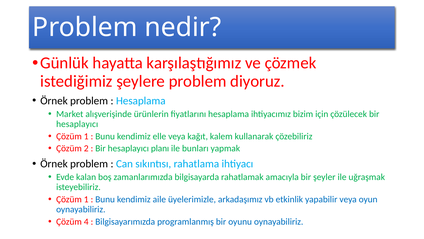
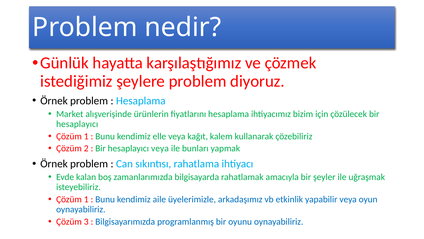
hesaplayıcı planı: planı -> veya
4: 4 -> 3
